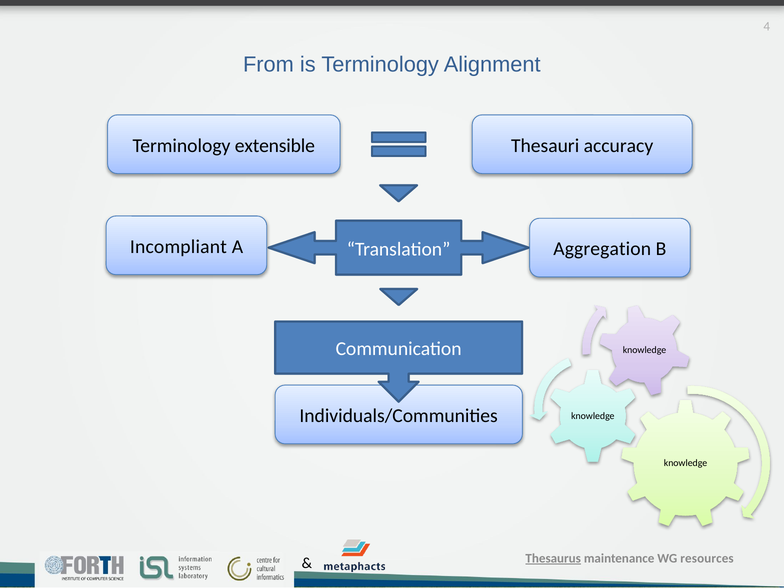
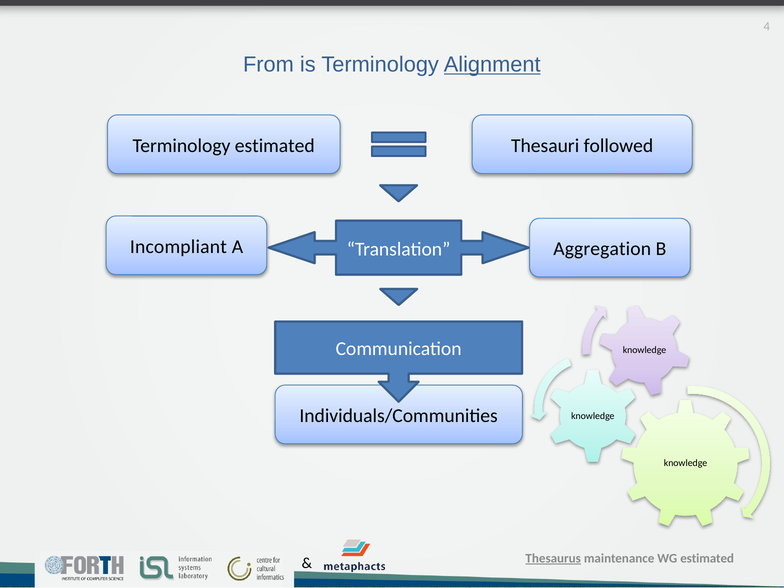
Alignment underline: none -> present
Terminology extensible: extensible -> estimated
accuracy: accuracy -> followed
WG resources: resources -> estimated
